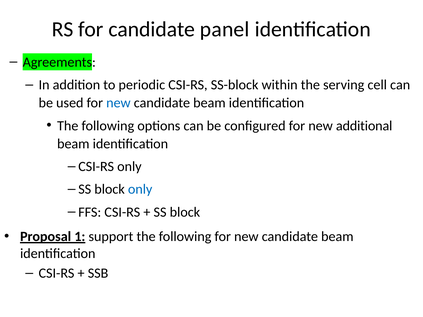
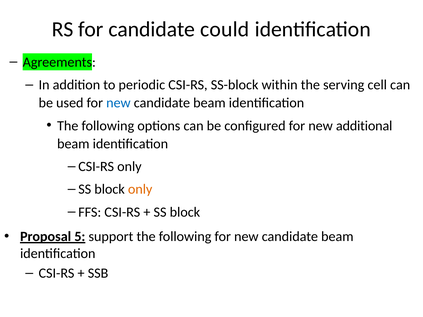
panel: panel -> could
only at (140, 189) colour: blue -> orange
1: 1 -> 5
